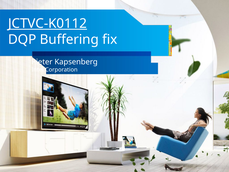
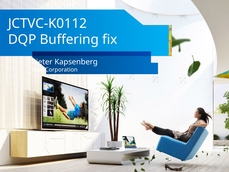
JCTVC-K0112 underline: present -> none
